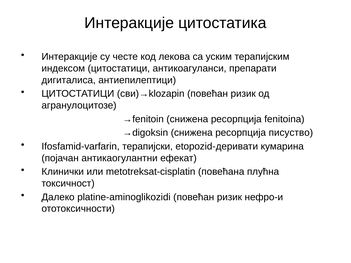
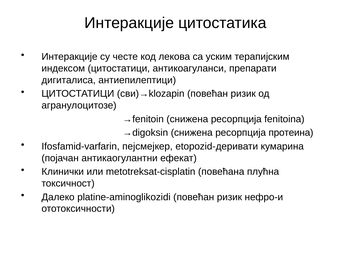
писуство: писуство -> протеина
терапијски: терапијски -> пејсмејкер
